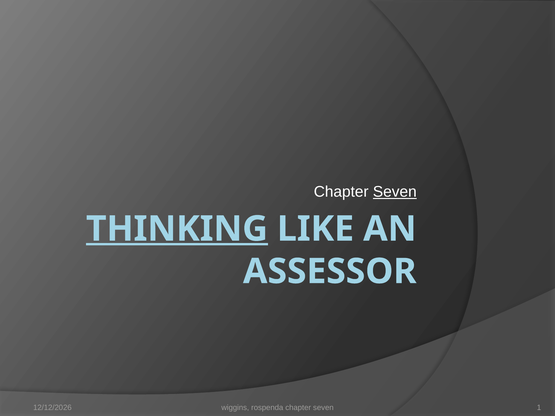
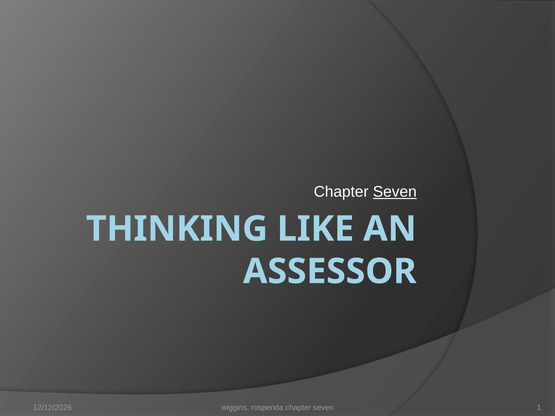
THINKING underline: present -> none
